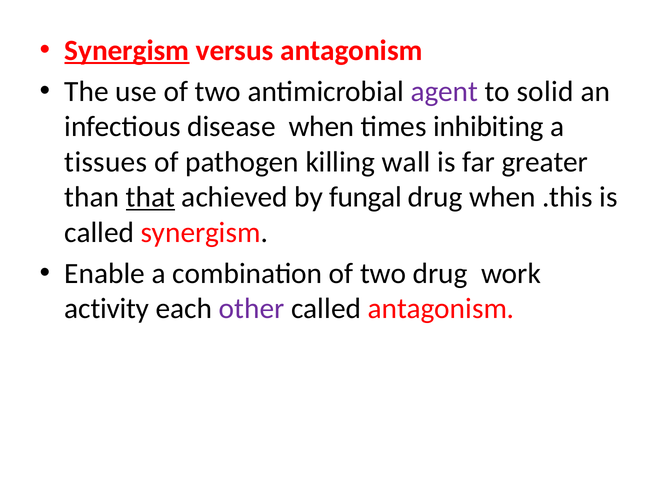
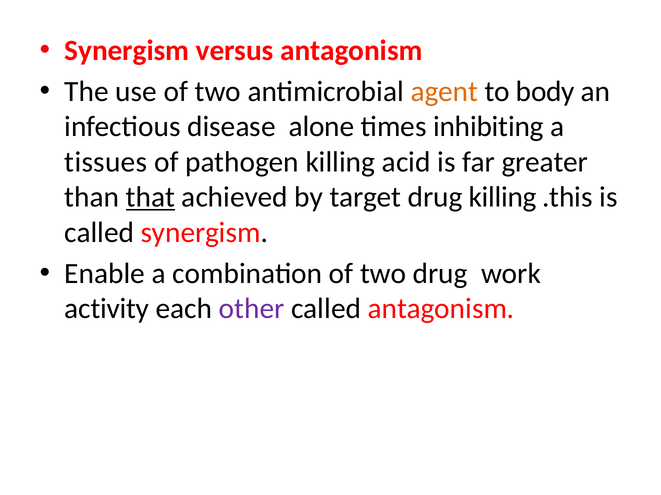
Synergism at (127, 51) underline: present -> none
agent colour: purple -> orange
solid: solid -> body
disease when: when -> alone
wall: wall -> acid
fungal: fungal -> target
drug when: when -> killing
